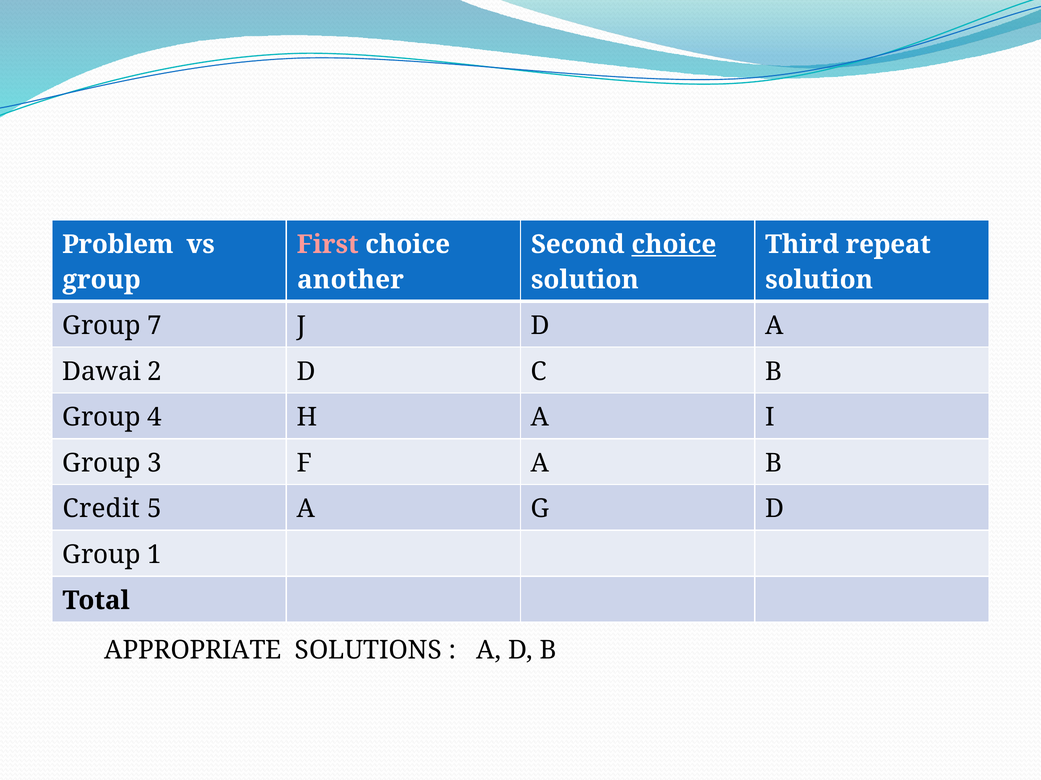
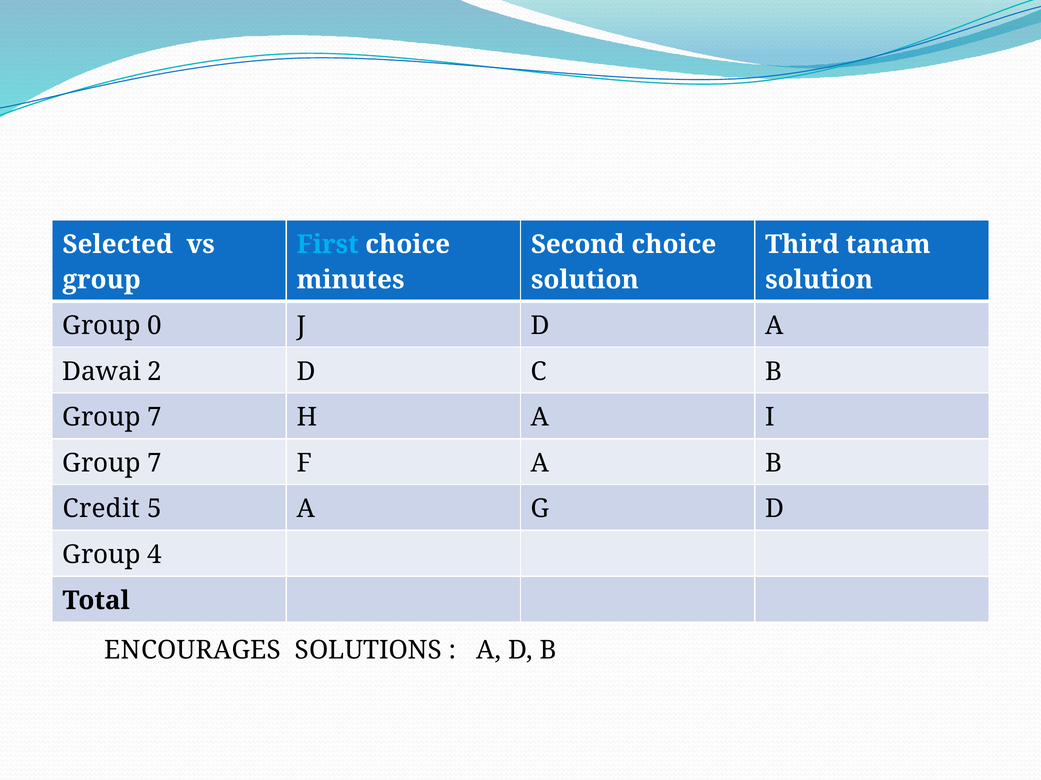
Problem: Problem -> Selected
First colour: pink -> light blue
choice at (674, 245) underline: present -> none
repeat: repeat -> tanam
another: another -> minutes
7: 7 -> 0
4 at (155, 418): 4 -> 7
3 at (155, 464): 3 -> 7
1: 1 -> 4
APPROPRIATE: APPROPRIATE -> ENCOURAGES
